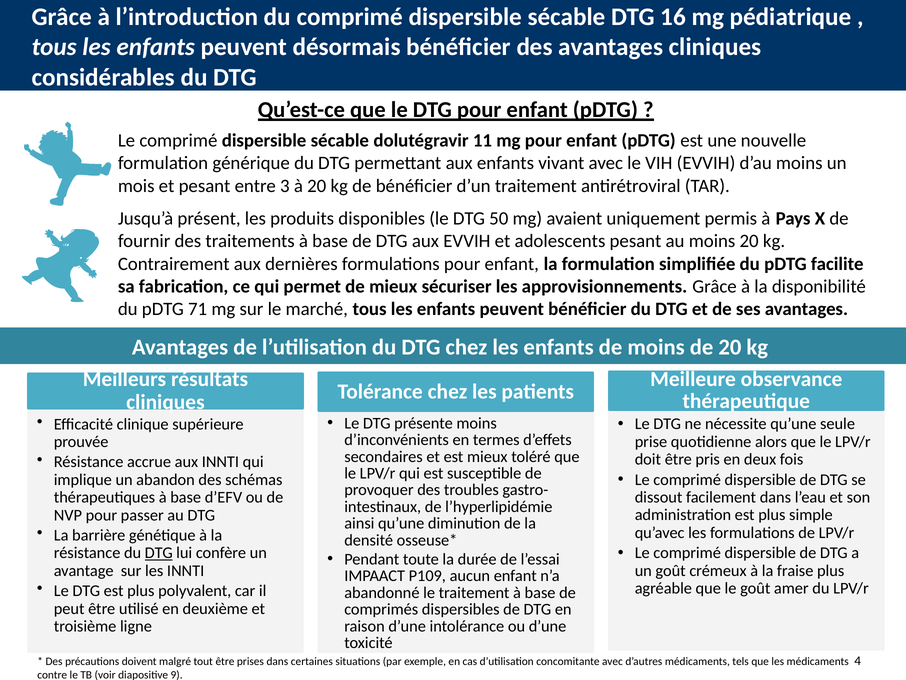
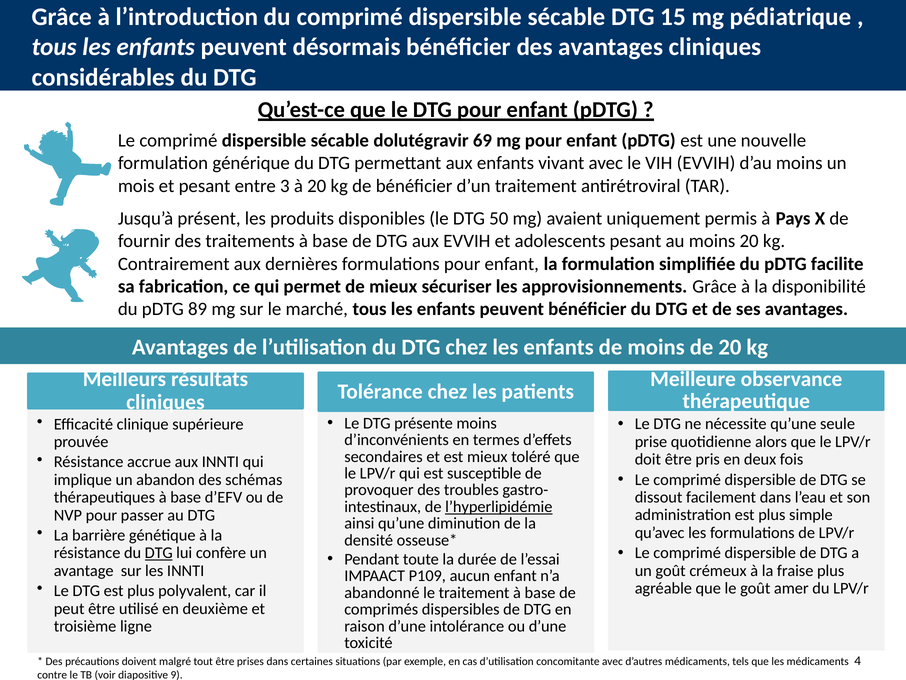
16: 16 -> 15
11: 11 -> 69
71: 71 -> 89
l’hyperlipidémie underline: none -> present
